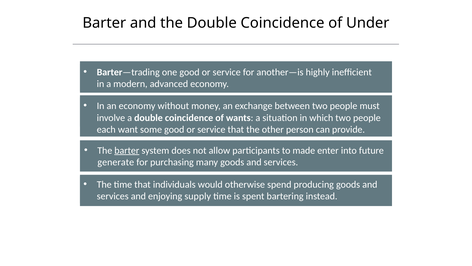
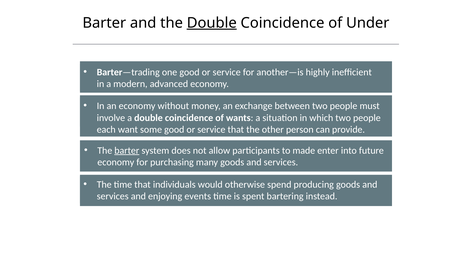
Double at (212, 23) underline: none -> present
generate at (116, 162): generate -> economy
supply: supply -> events
